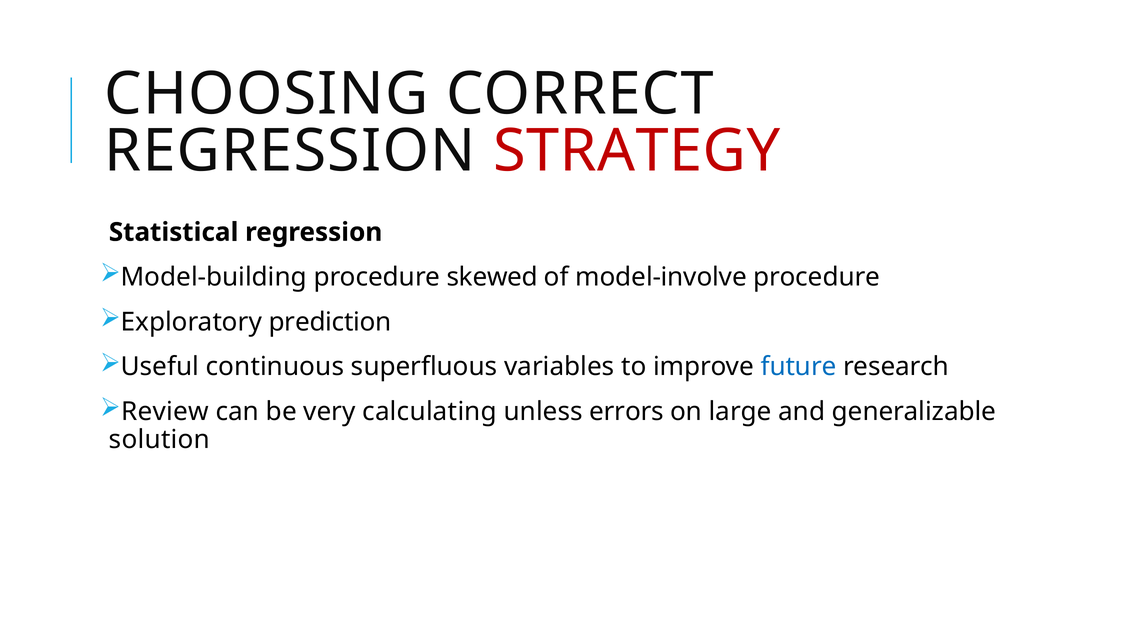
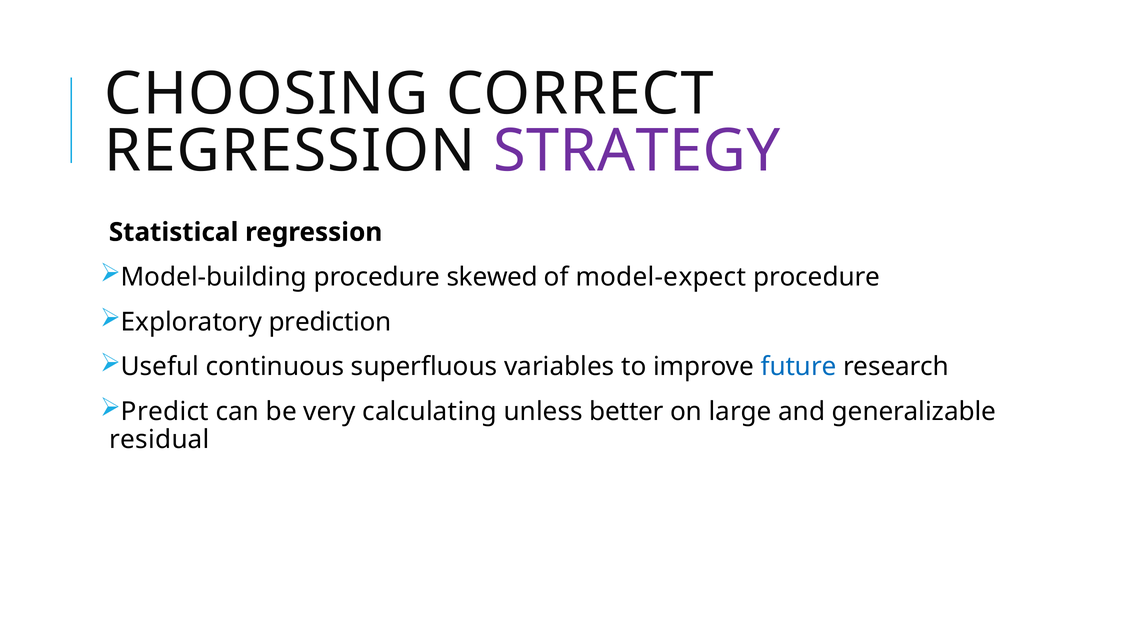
STRATEGY colour: red -> purple
model-involve: model-involve -> model-expect
Review: Review -> Predict
errors: errors -> better
solution: solution -> residual
